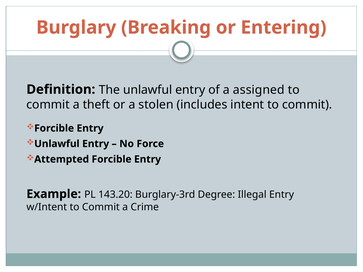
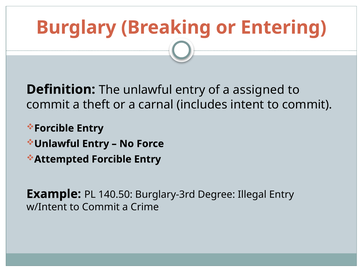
stolen: stolen -> carnal
143.20: 143.20 -> 140.50
